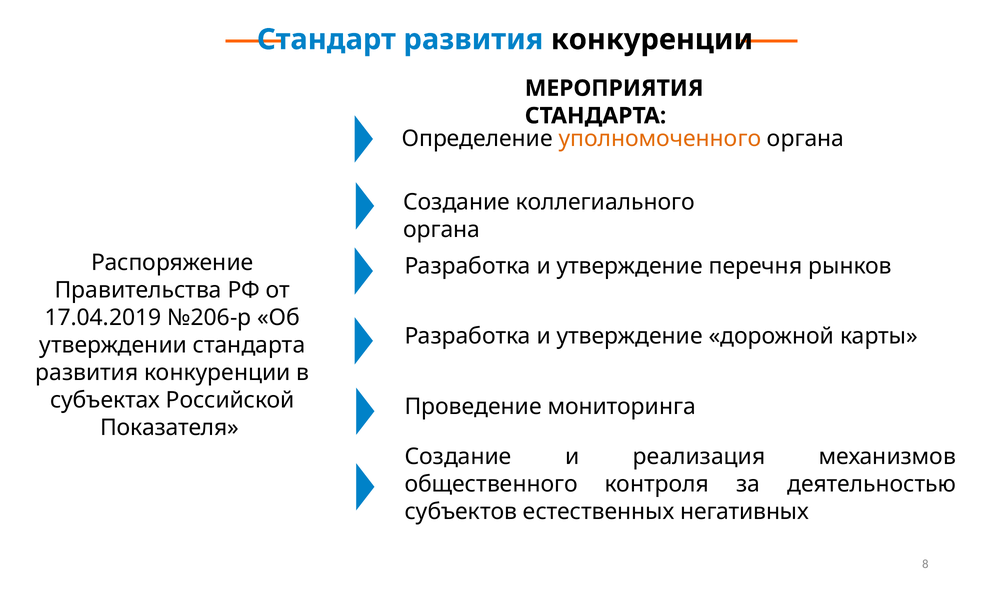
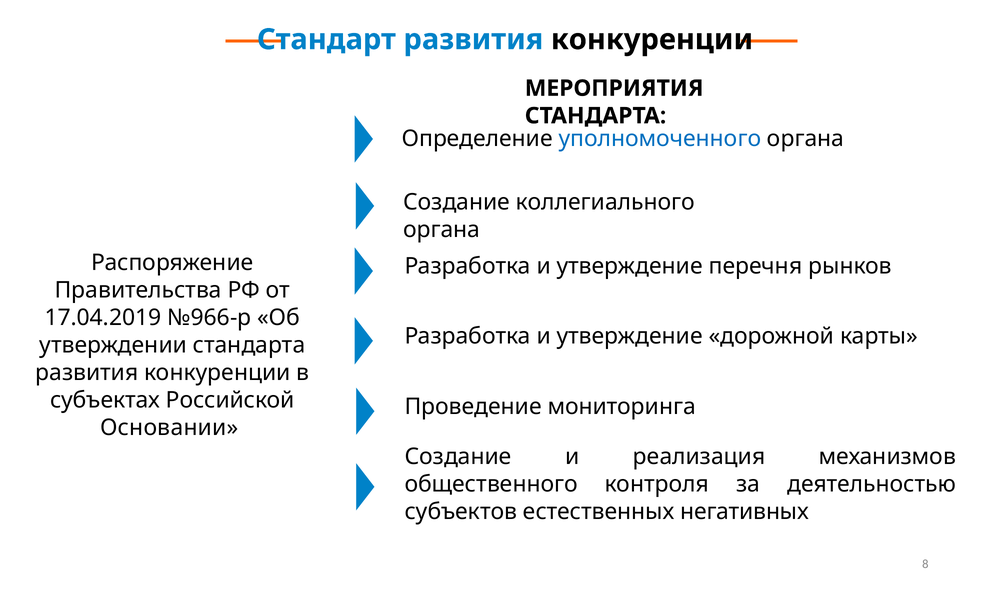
уполномоченного colour: orange -> blue
№206-р: №206-р -> №966-р
Показателя: Показателя -> Основании
